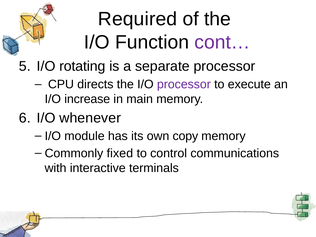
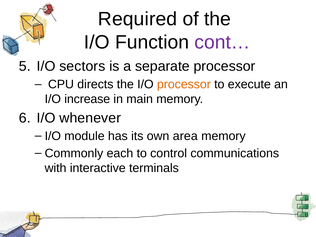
rotating: rotating -> sectors
processor at (184, 84) colour: purple -> orange
copy: copy -> area
fixed: fixed -> each
